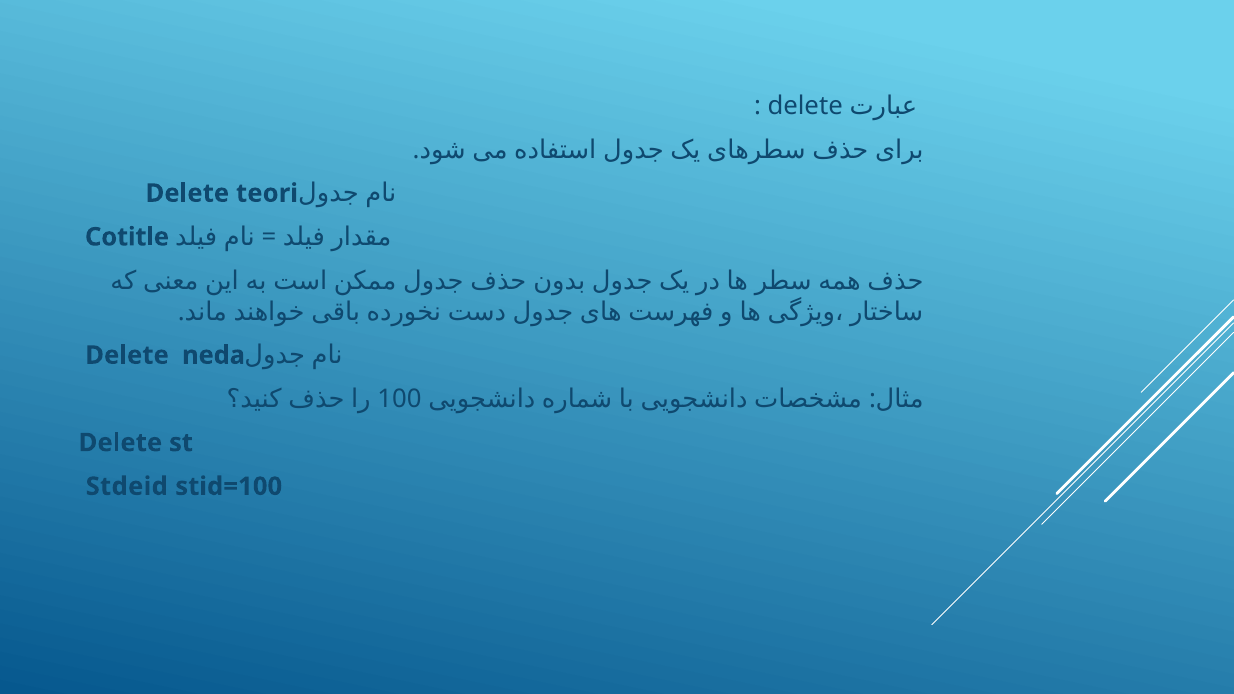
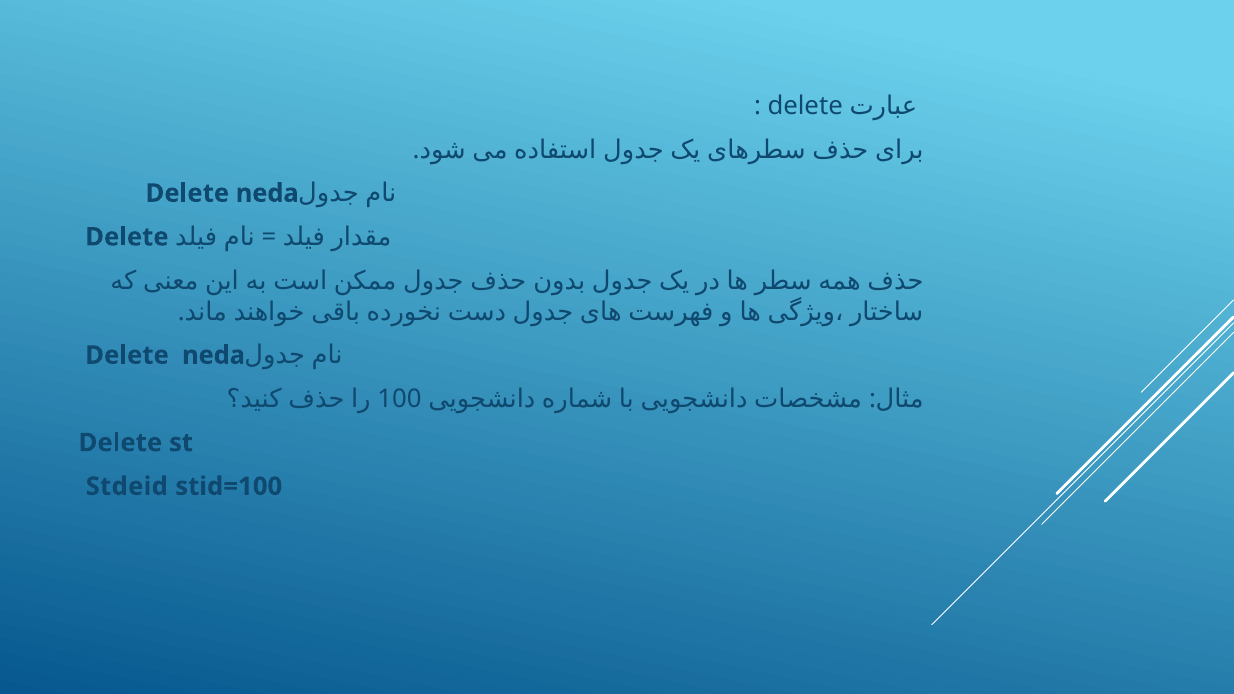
teori at (267, 193): teori -> neda
Cotitle at (127, 237): Cotitle -> Delete
